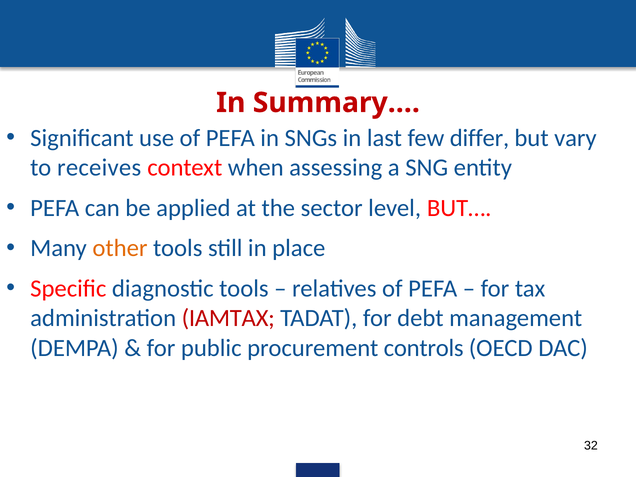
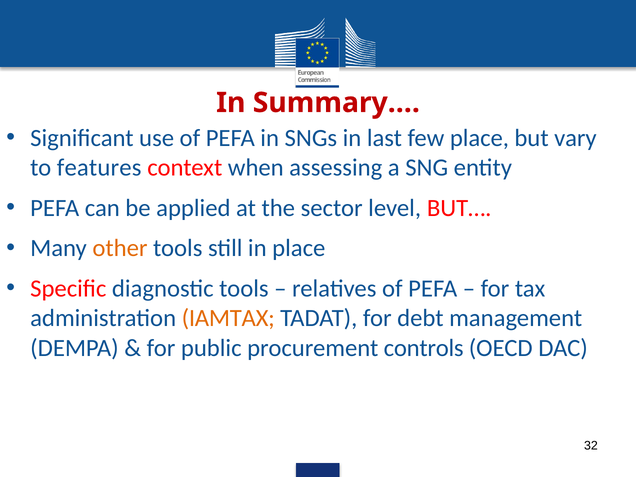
few differ: differ -> place
receives: receives -> features
IAMTAX colour: red -> orange
